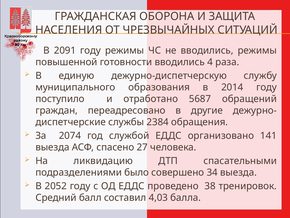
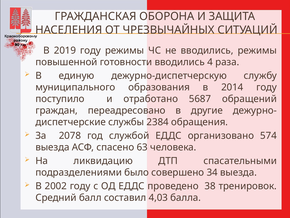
2091: 2091 -> 2019
2074: 2074 -> 2078
141: 141 -> 574
27: 27 -> 63
2052: 2052 -> 2002
